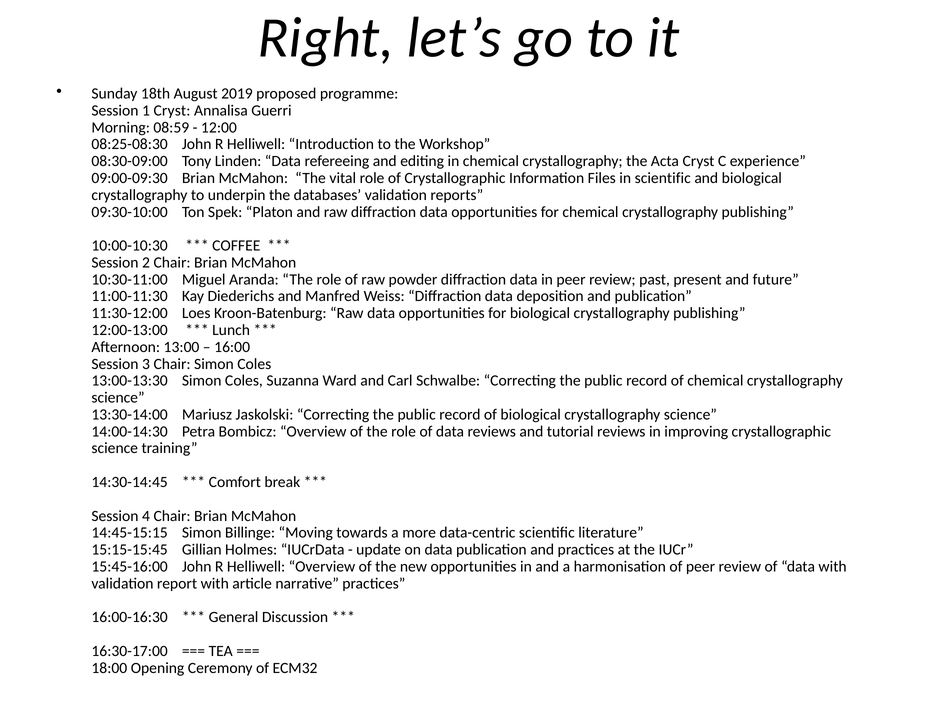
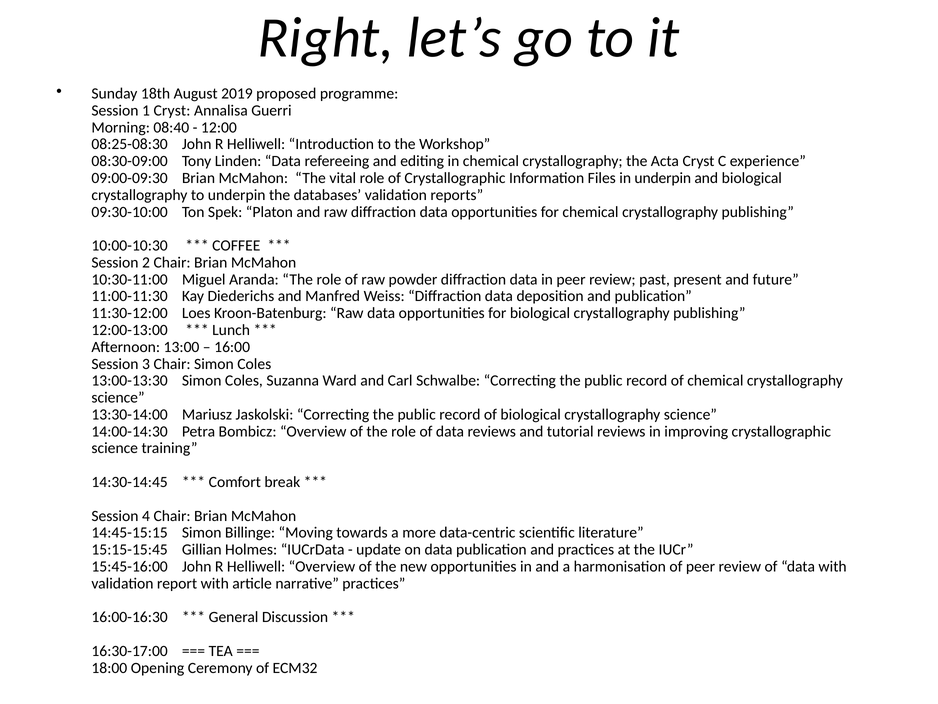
08:59: 08:59 -> 08:40
in scientific: scientific -> underpin
